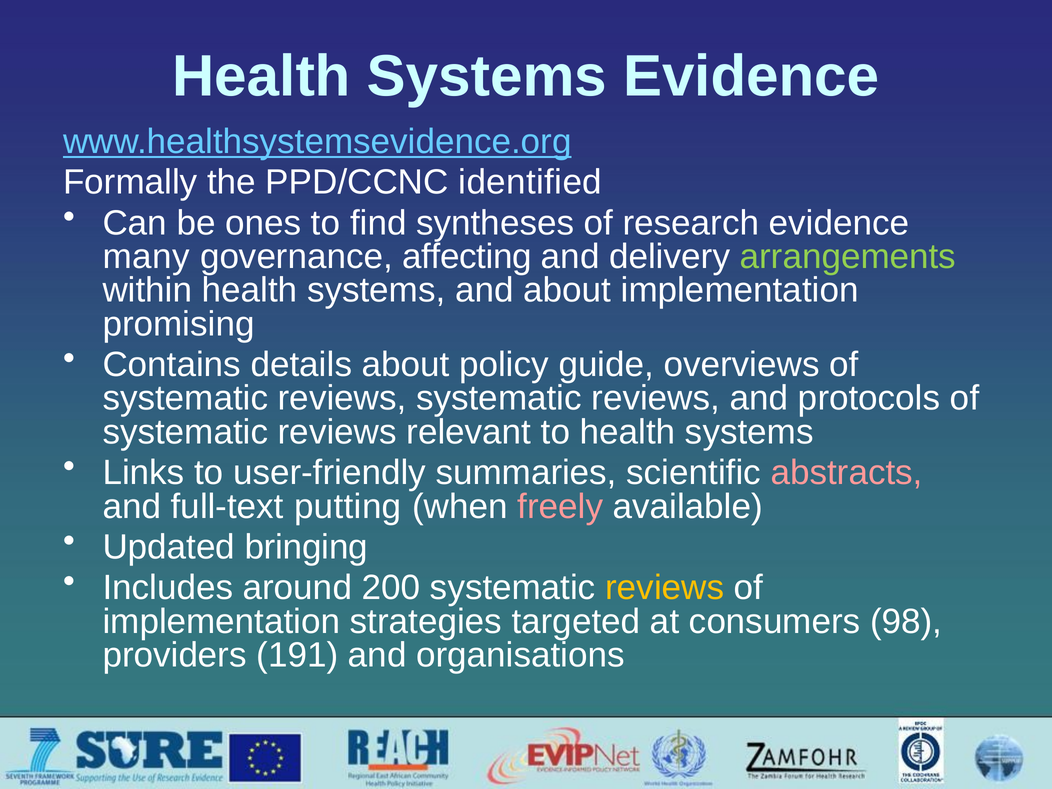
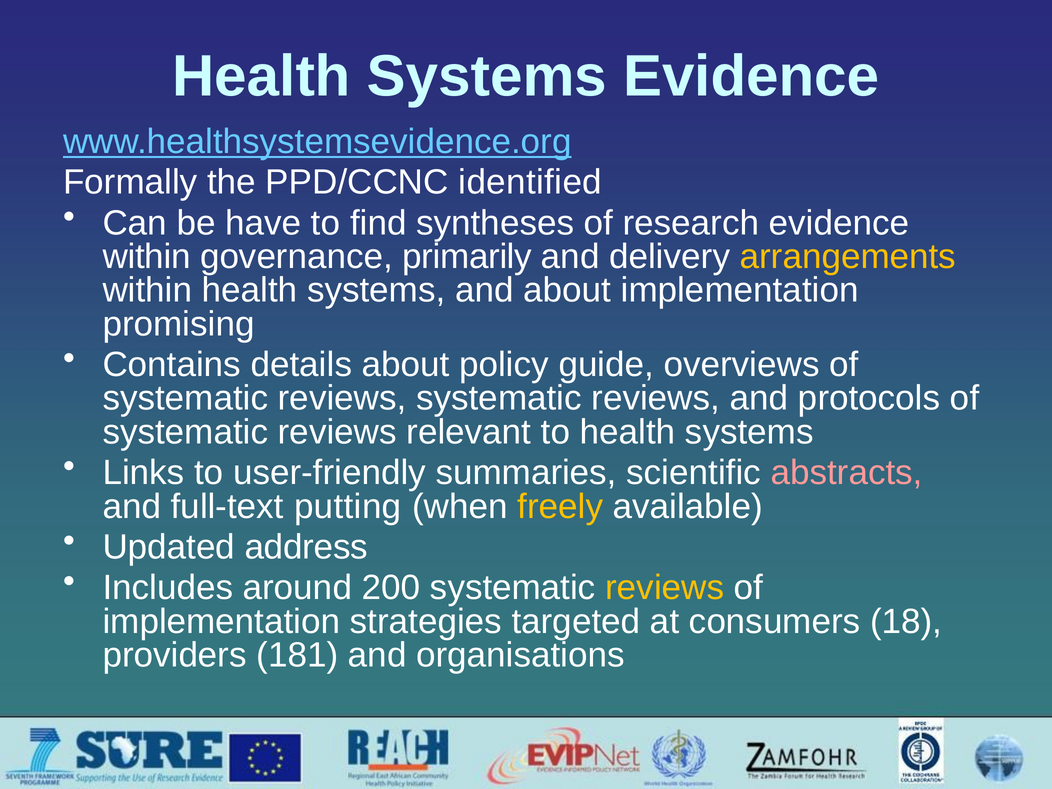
ones: ones -> have
many at (146, 257): many -> within
affecting: affecting -> primarily
arrangements colour: light green -> yellow
freely colour: pink -> yellow
bringing: bringing -> address
98: 98 -> 18
191: 191 -> 181
